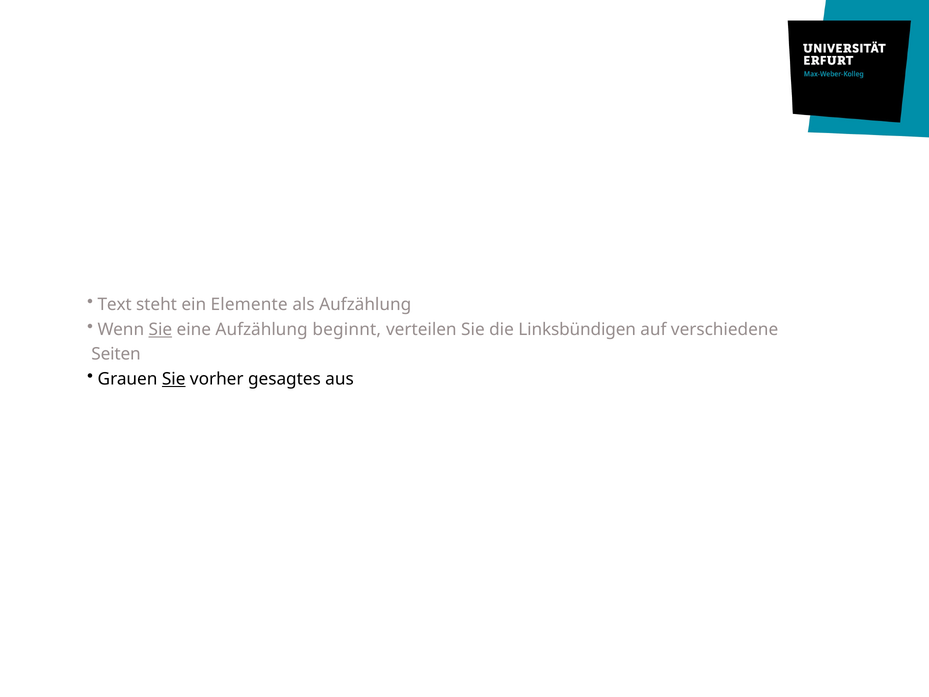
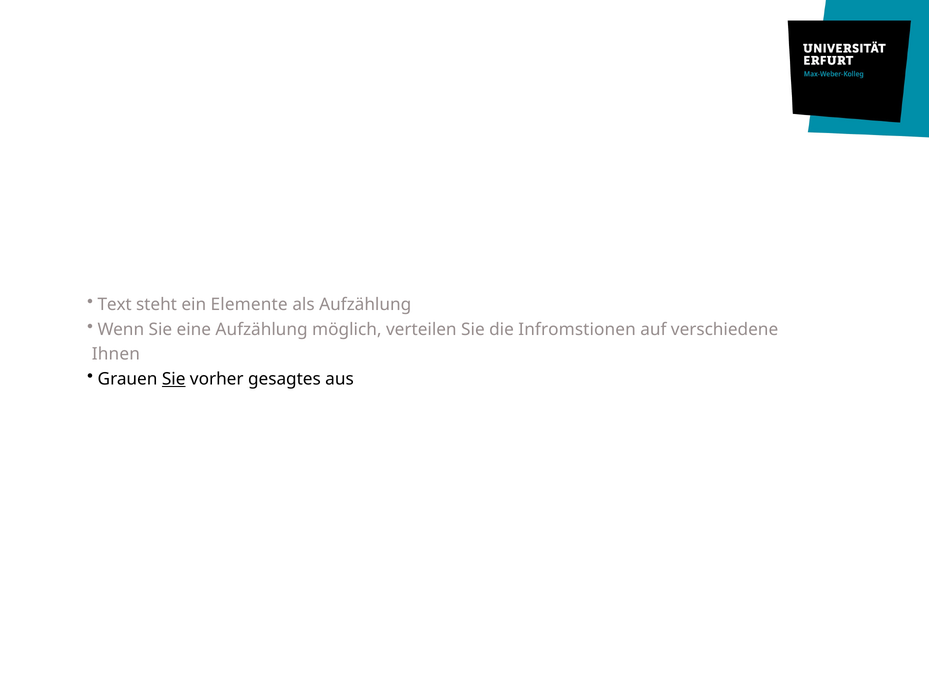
Sie at (160, 329) underline: present -> none
beginnt: beginnt -> möglich
Linksbündigen: Linksbündigen -> Infromstionen
Seiten: Seiten -> Ihnen
